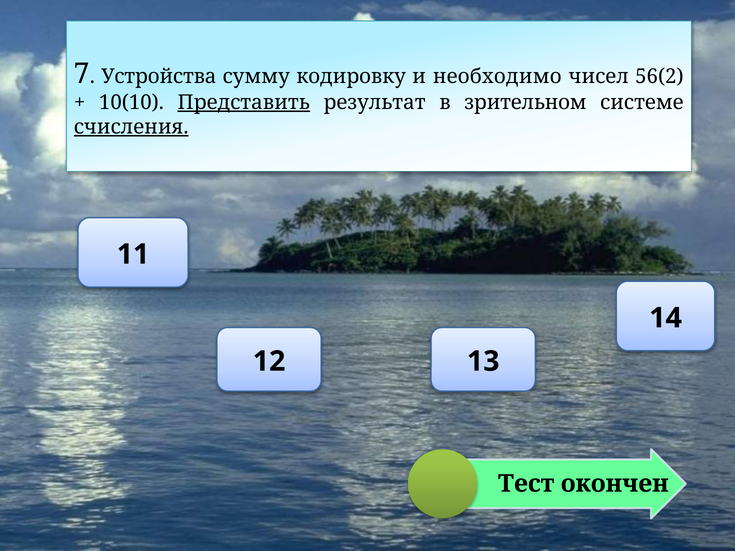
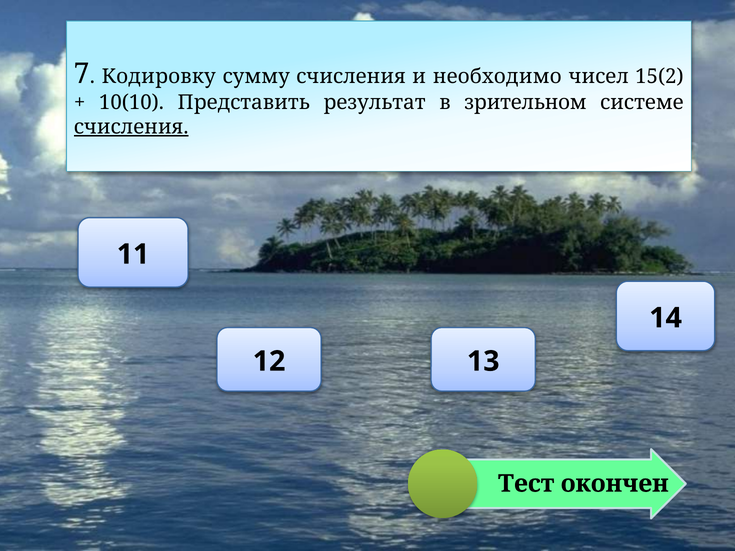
Устройства: Устройства -> Кодировку
сумму кодировку: кодировку -> счисления
56(2: 56(2 -> 15(2
Представить underline: present -> none
